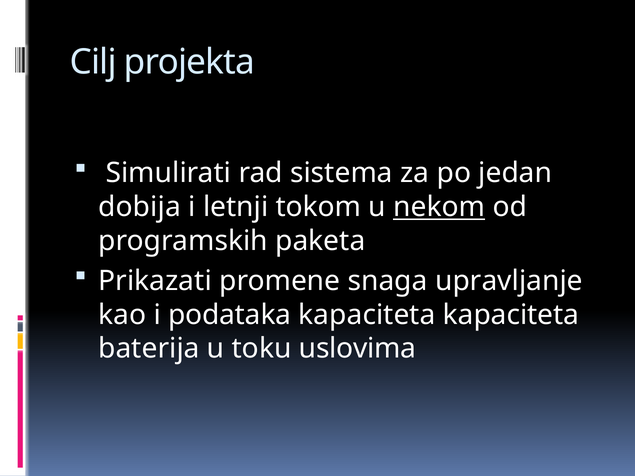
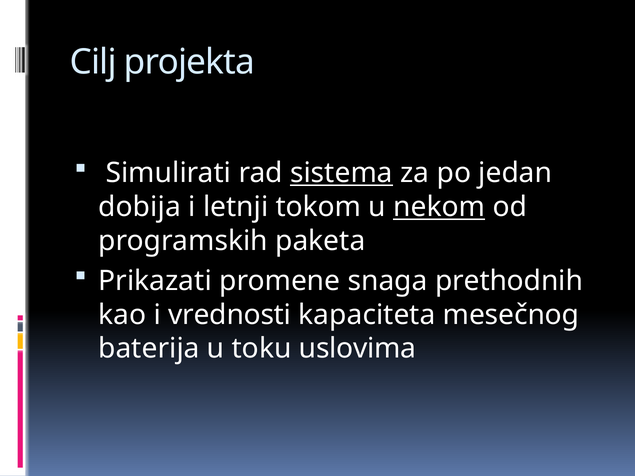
sistema underline: none -> present
upravljanje: upravljanje -> prethodnih
podataka: podataka -> vrednosti
kapaciteta kapaciteta: kapaciteta -> mesečnog
